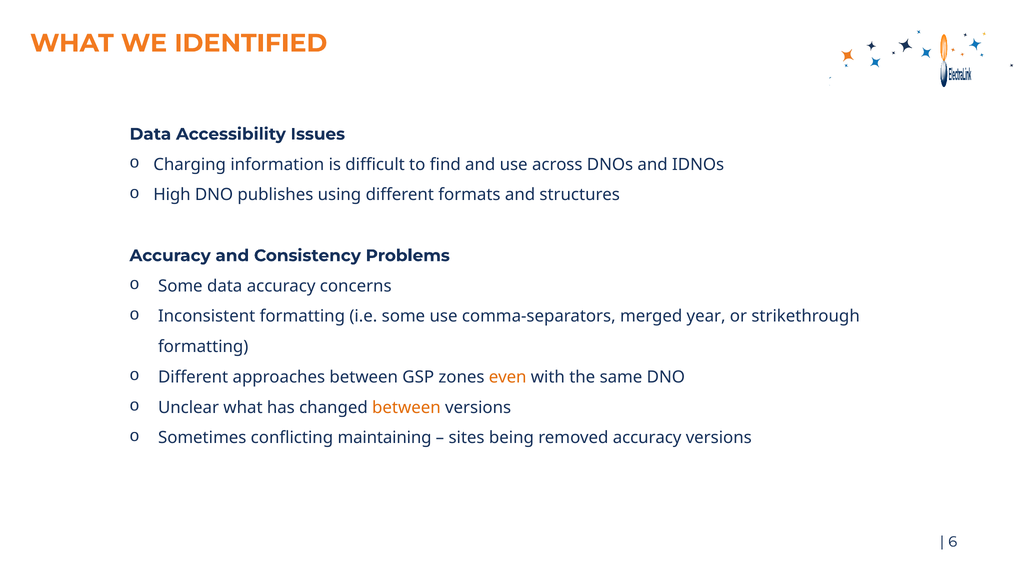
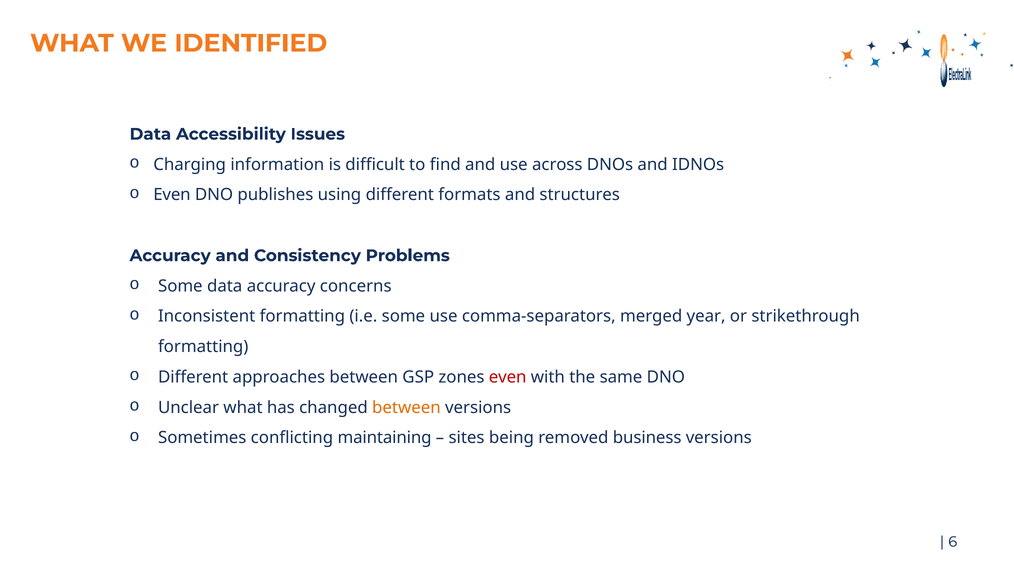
High at (172, 195): High -> Even
even at (508, 377) colour: orange -> red
removed accuracy: accuracy -> business
